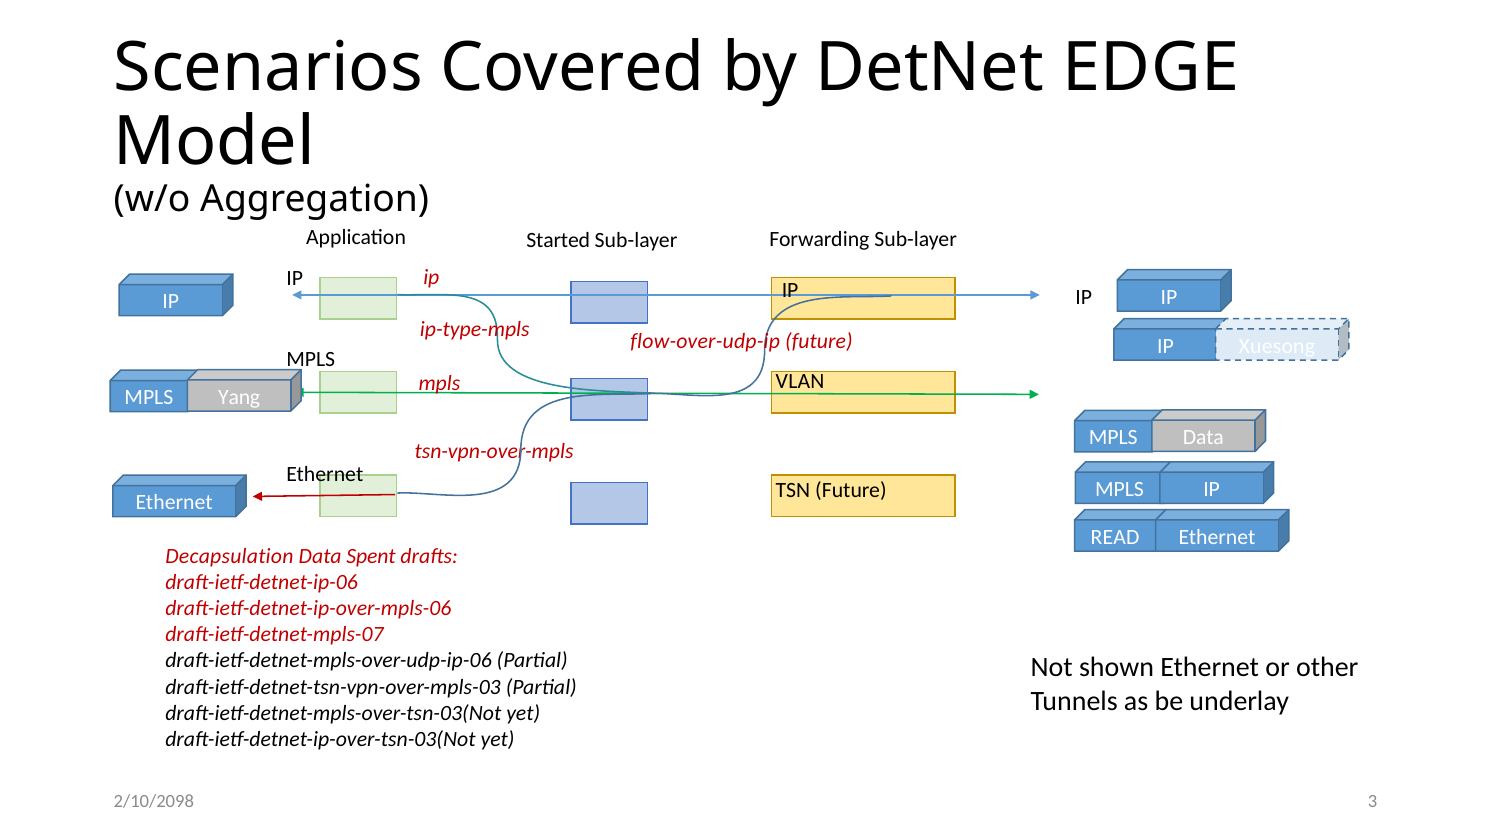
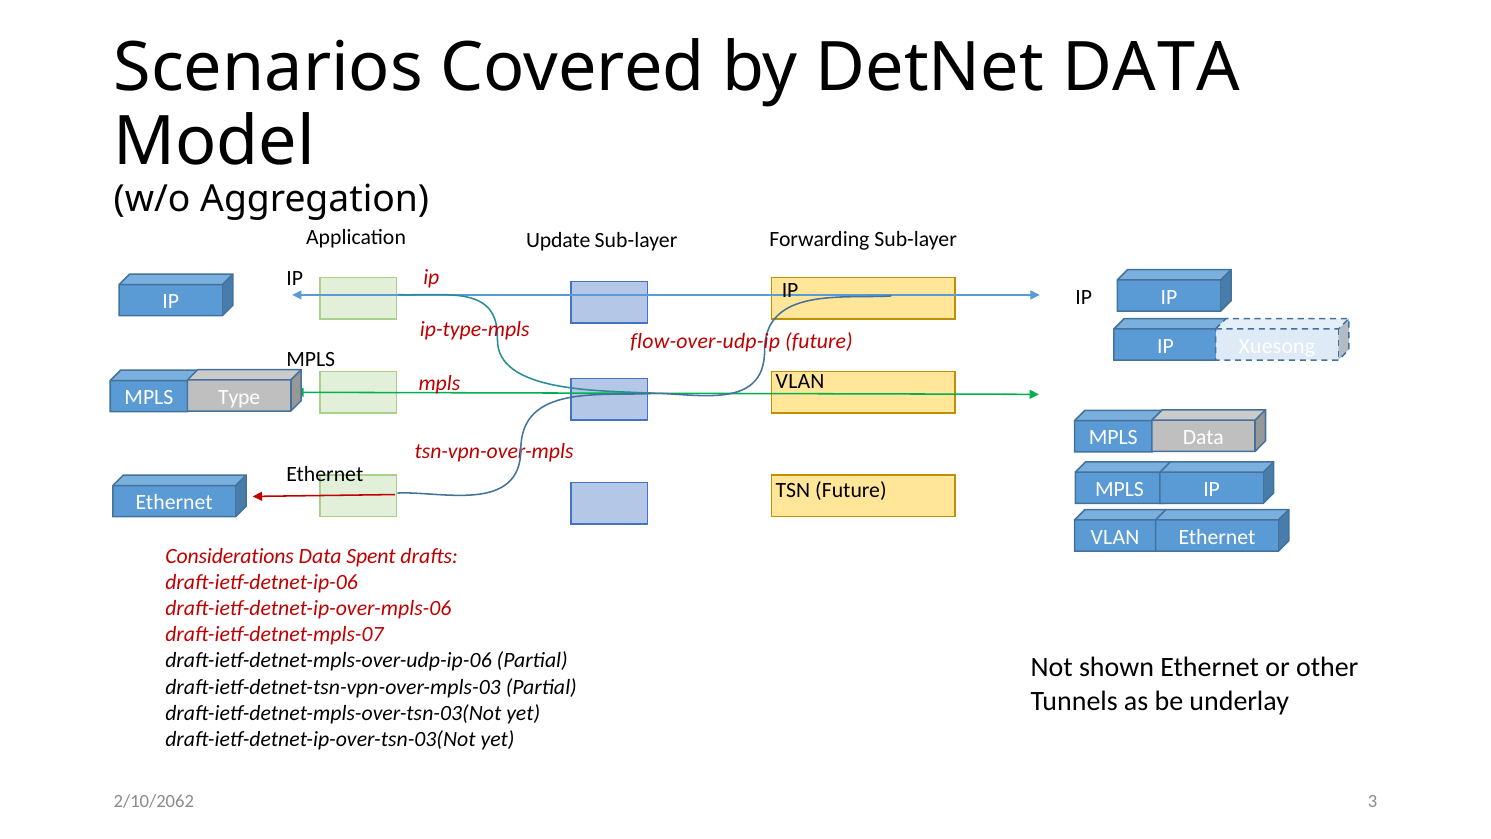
DetNet EDGE: EDGE -> DATA
Started: Started -> Update
Yang: Yang -> Type
READ at (1115, 537): READ -> VLAN
Decapsulation: Decapsulation -> Considerations
2/10/2098: 2/10/2098 -> 2/10/2062
